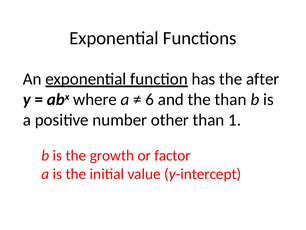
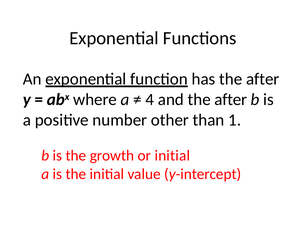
6: 6 -> 4
and the than: than -> after
or factor: factor -> initial
